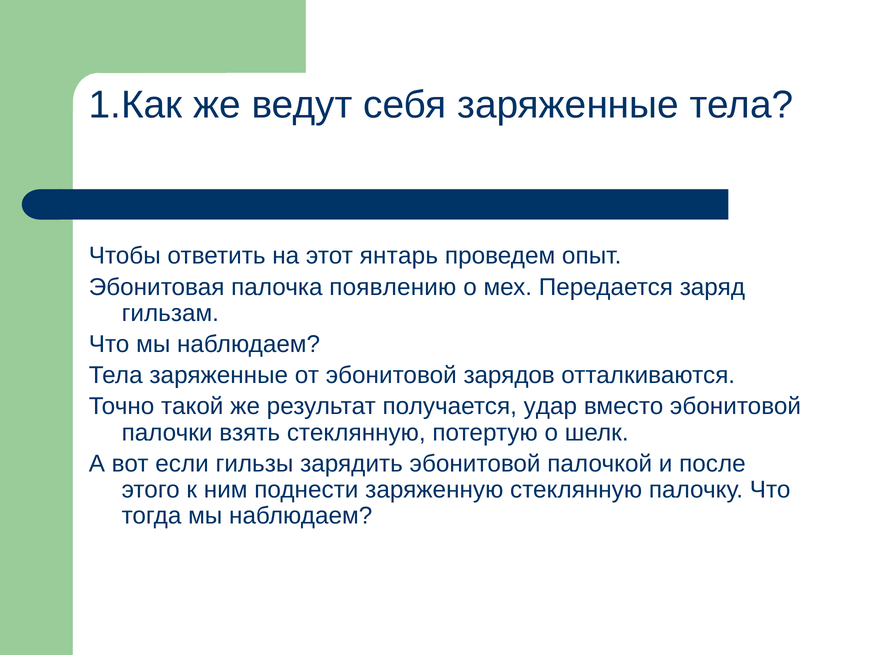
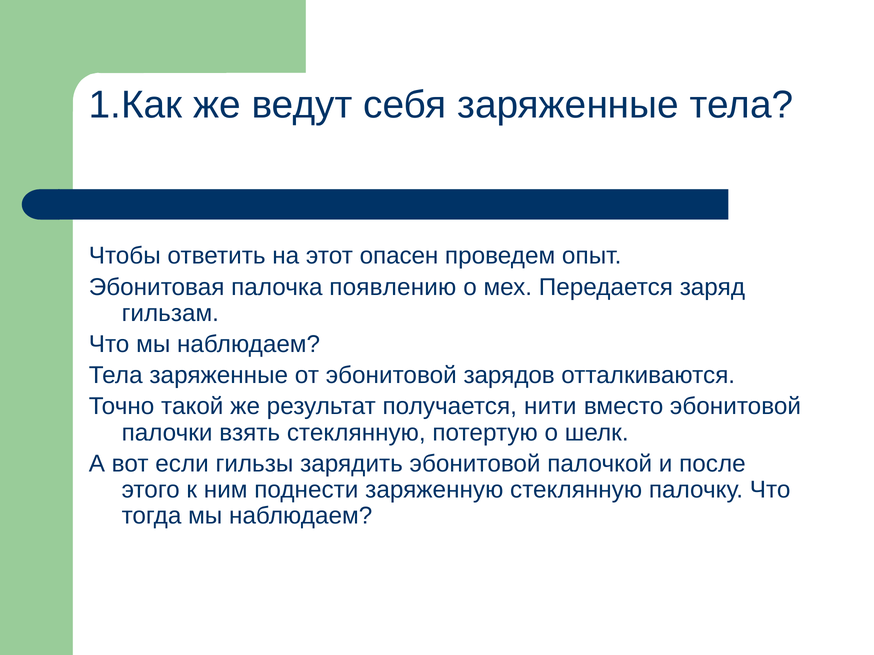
янтарь: янтарь -> опасен
удар: удар -> нити
